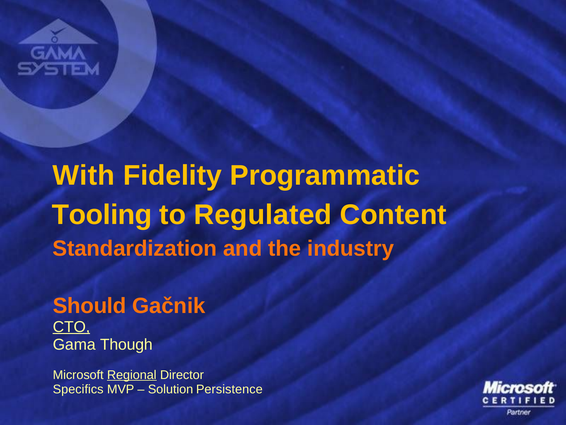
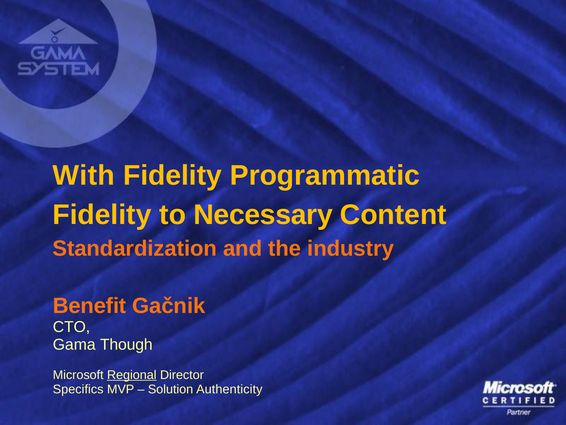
Tooling at (102, 214): Tooling -> Fidelity
Regulated: Regulated -> Necessary
Should: Should -> Benefit
CTO underline: present -> none
Persistence: Persistence -> Authenticity
